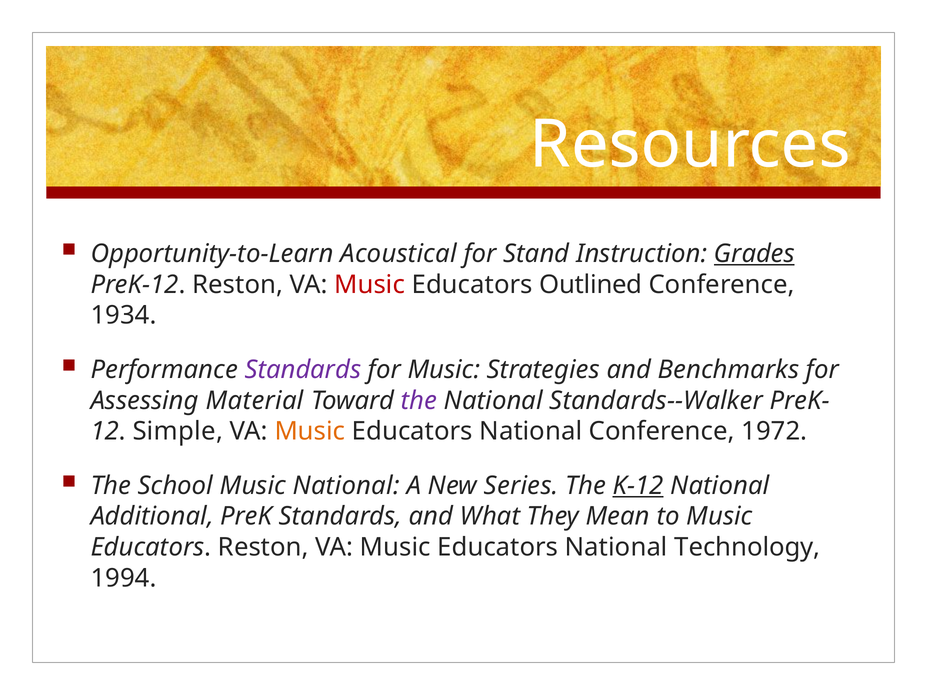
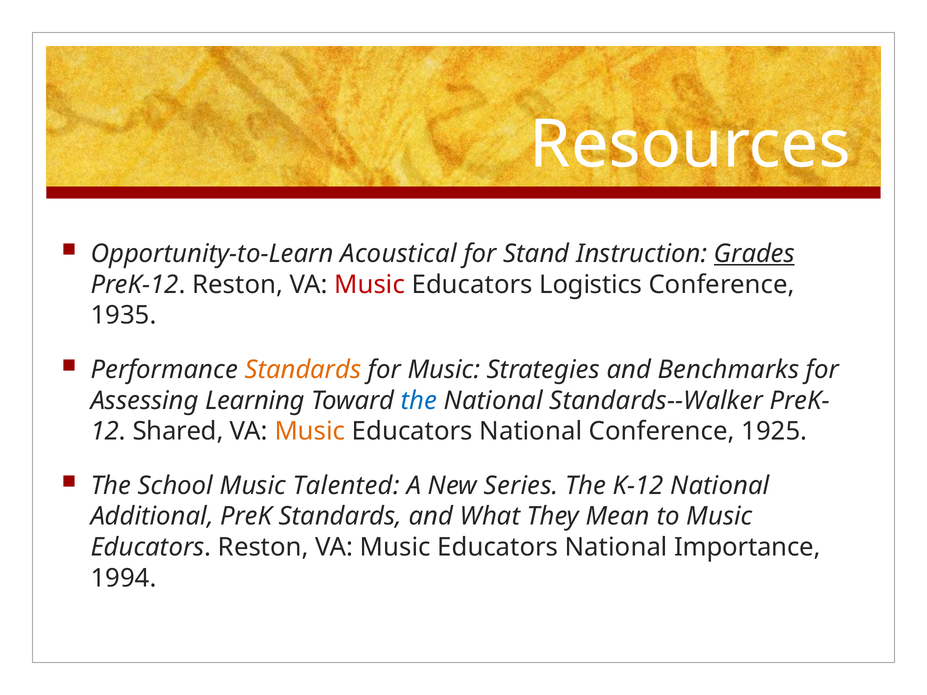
Outlined: Outlined -> Logistics
1934: 1934 -> 1935
Standards at (303, 370) colour: purple -> orange
Material: Material -> Learning
the at (419, 401) colour: purple -> blue
Simple: Simple -> Shared
1972: 1972 -> 1925
Music National: National -> Talented
K-12 underline: present -> none
Technology: Technology -> Importance
